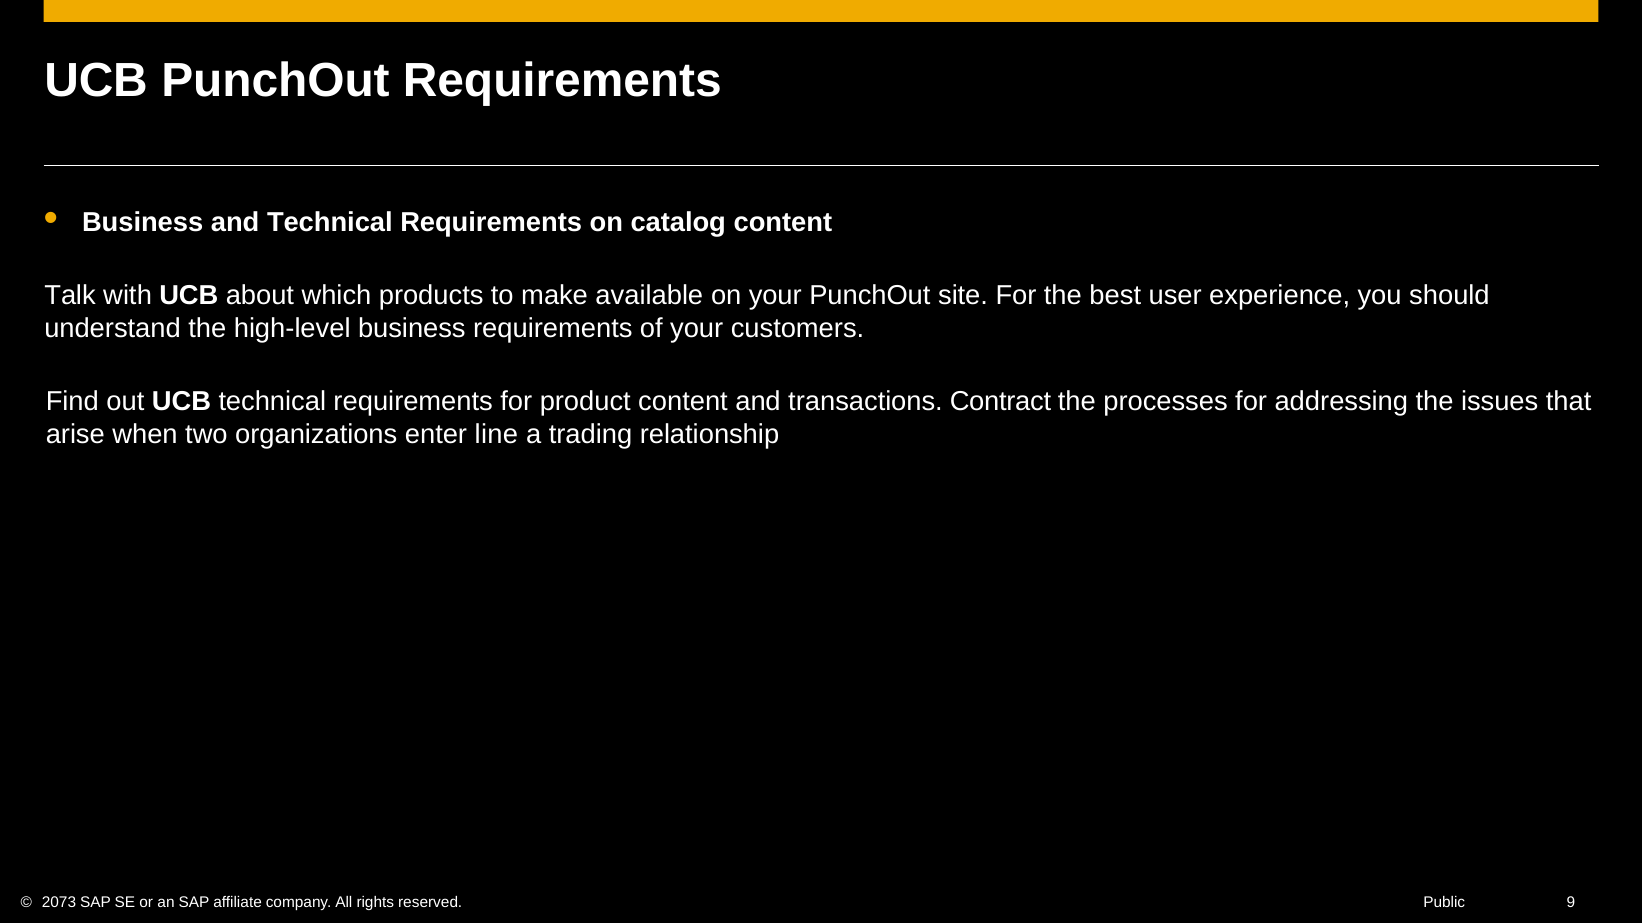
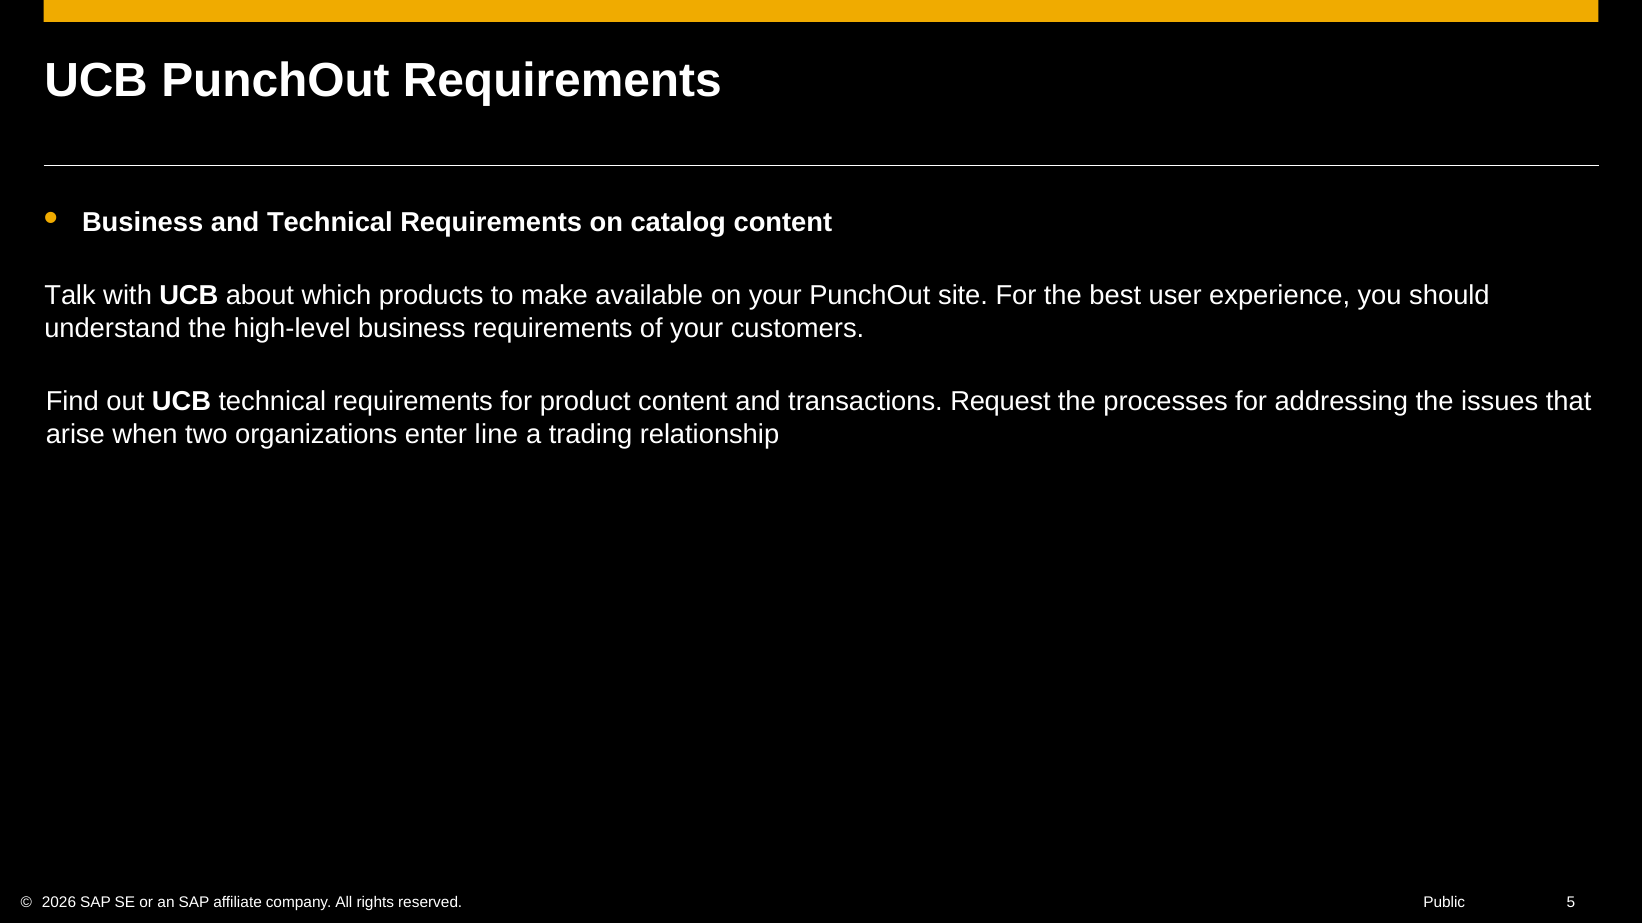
Contract: Contract -> Request
2073: 2073 -> 2026
9: 9 -> 5
